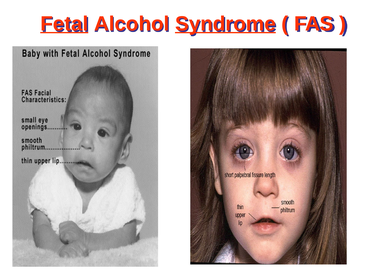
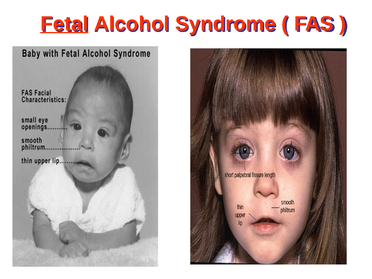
Syndrome underline: present -> none
